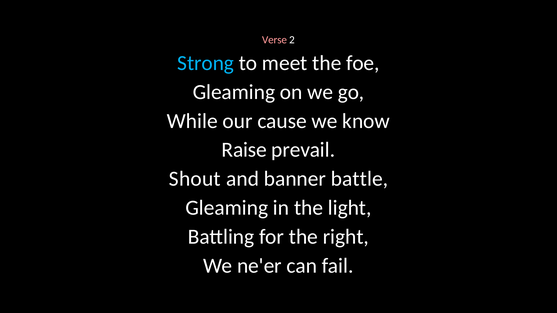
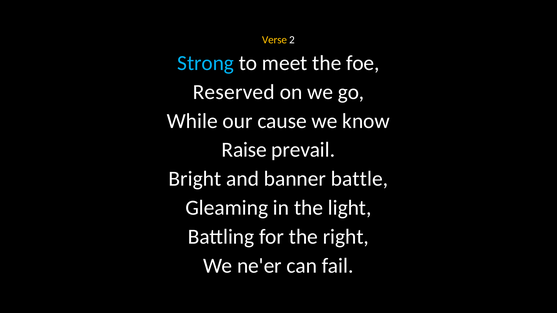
Verse colour: pink -> yellow
Gleaming at (234, 92): Gleaming -> Reserved
Shout: Shout -> Bright
